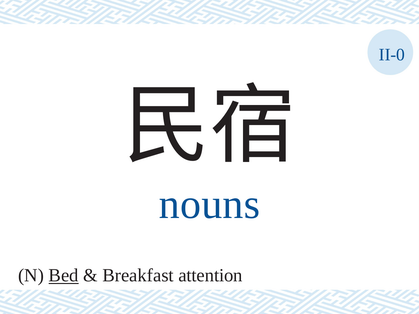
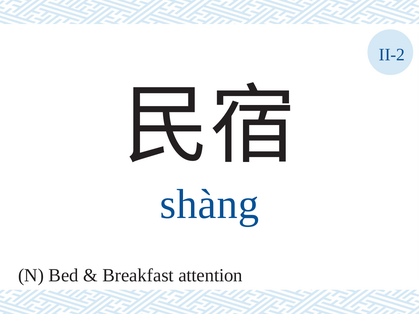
II-0: II-0 -> II-2
nouns: nouns -> shàng
Bed underline: present -> none
